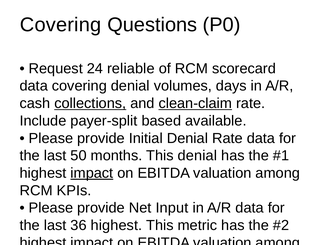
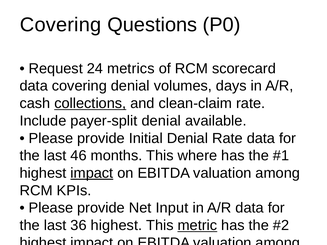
reliable: reliable -> metrics
clean-claim underline: present -> none
payer-split based: based -> denial
50: 50 -> 46
This denial: denial -> where
metric at (197, 226) underline: none -> present
